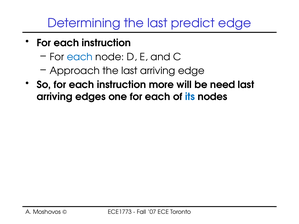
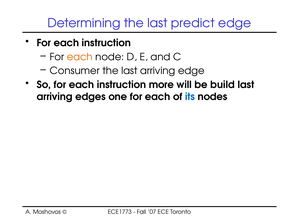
each at (80, 57) colour: blue -> orange
Approach: Approach -> Consumer
need: need -> build
